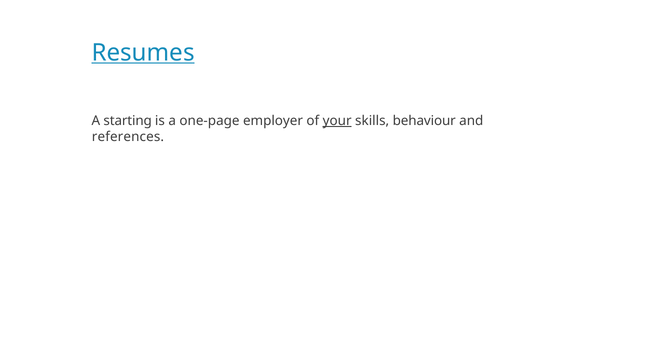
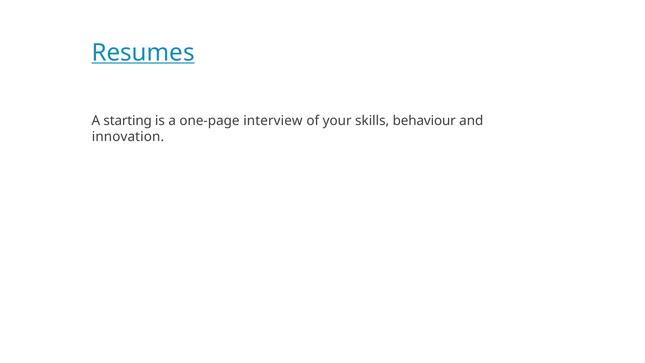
employer: employer -> interview
your underline: present -> none
references: references -> innovation
